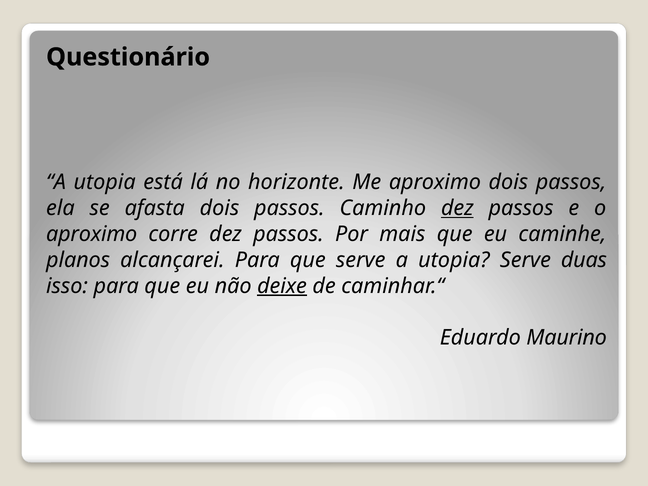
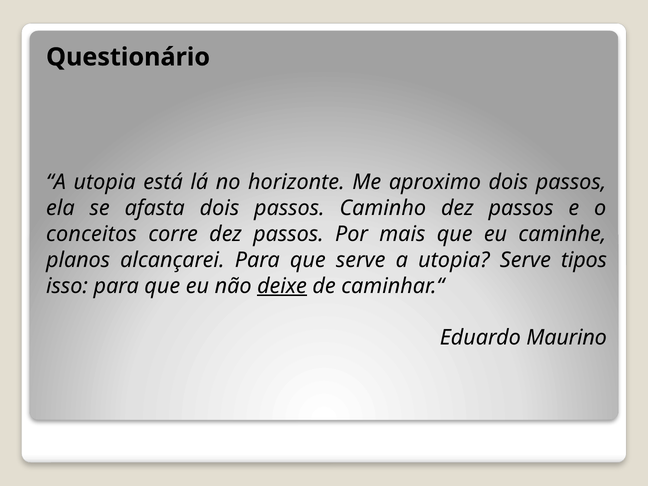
dez at (457, 208) underline: present -> none
aproximo at (92, 234): aproximo -> conceitos
duas: duas -> tipos
